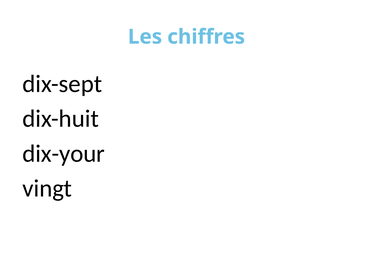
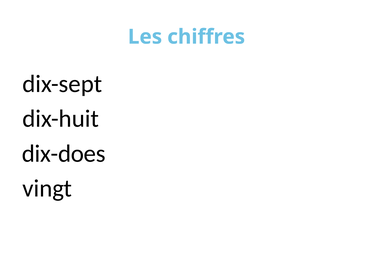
dix-your: dix-your -> dix-does
